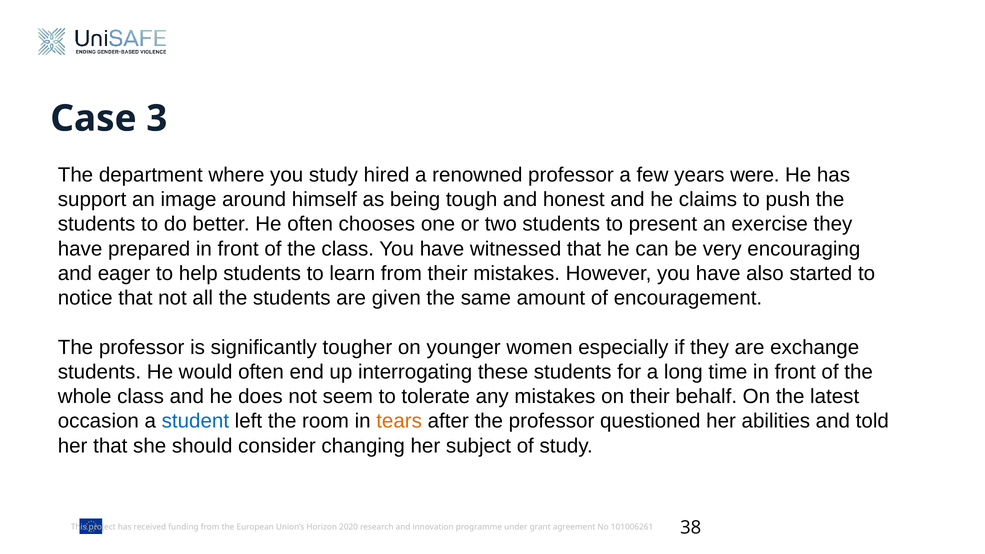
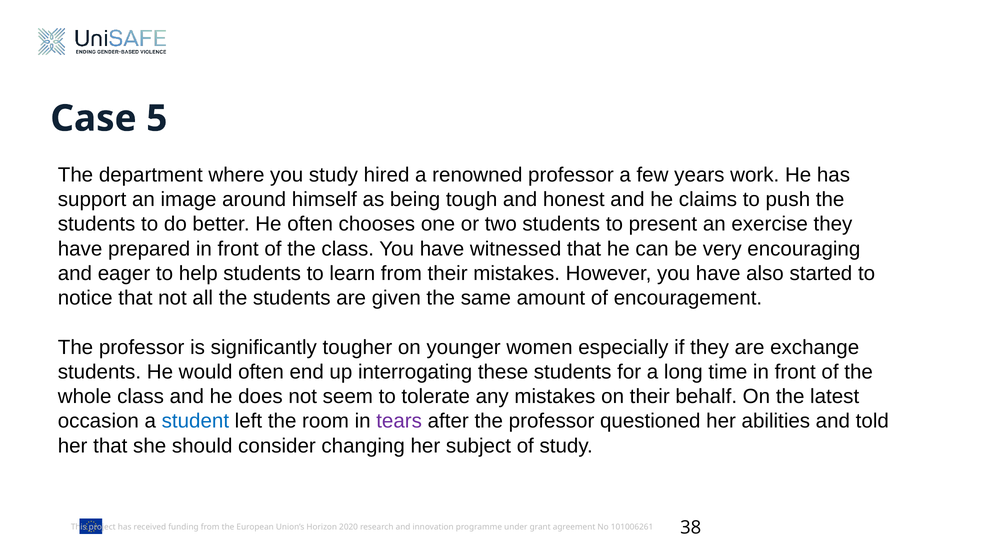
3: 3 -> 5
were: were -> work
tears colour: orange -> purple
